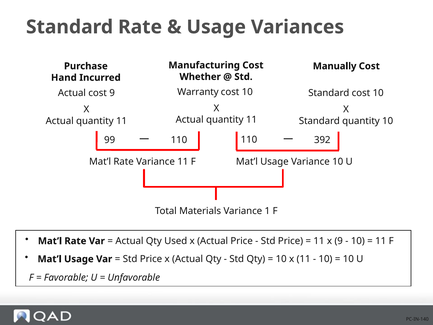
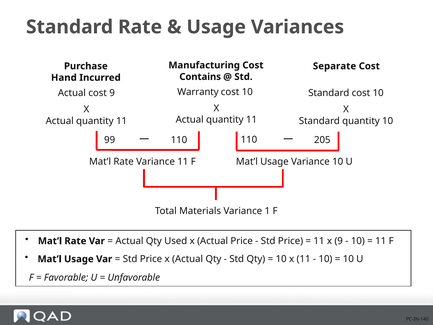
Manually: Manually -> Separate
Whether: Whether -> Contains
392: 392 -> 205
